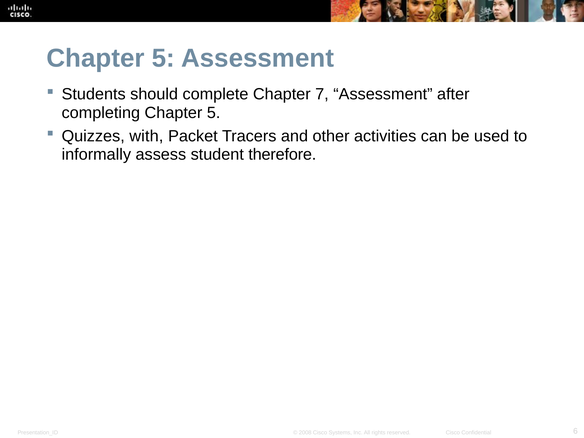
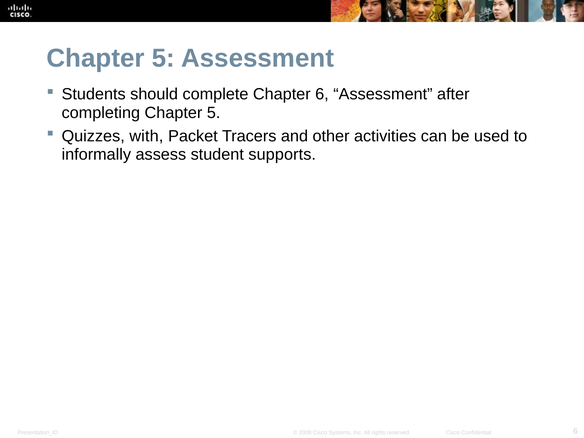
Chapter 7: 7 -> 6
therefore: therefore -> supports
